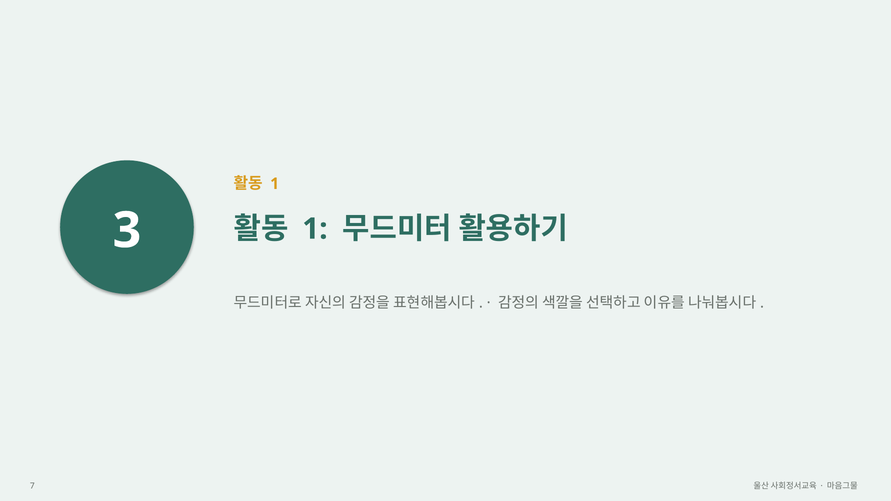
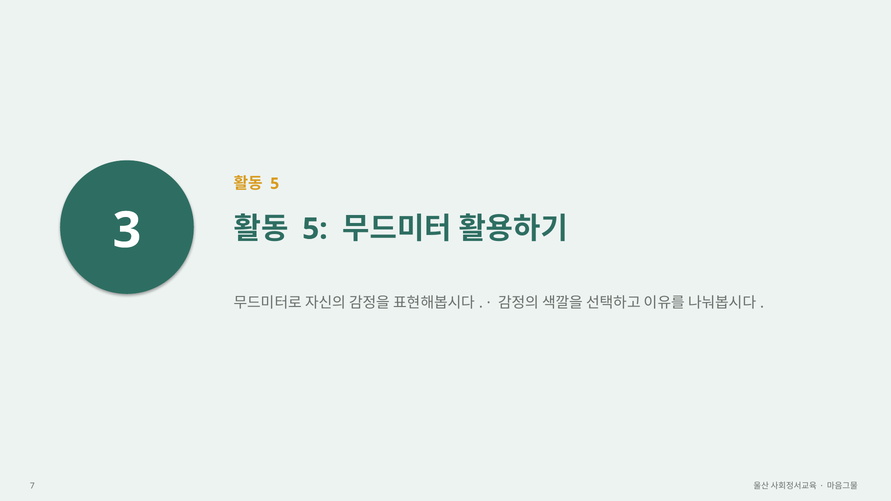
1 at (275, 184): 1 -> 5
1 at (315, 229): 1 -> 5
